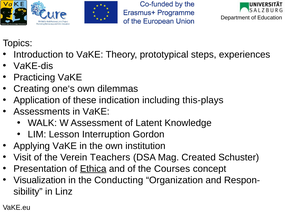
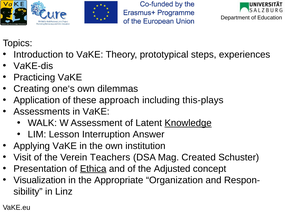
indication: indication -> approach
Knowledge underline: none -> present
Gordon: Gordon -> Answer
Courses: Courses -> Adjusted
Conducting: Conducting -> Appropriate
